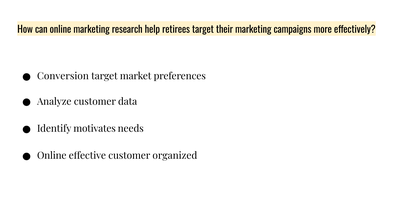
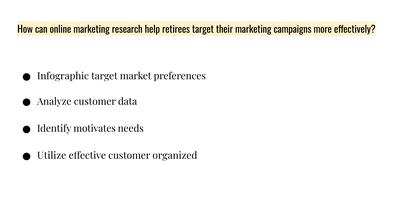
Conversion: Conversion -> Infographic
Online at (52, 156): Online -> Utilize
